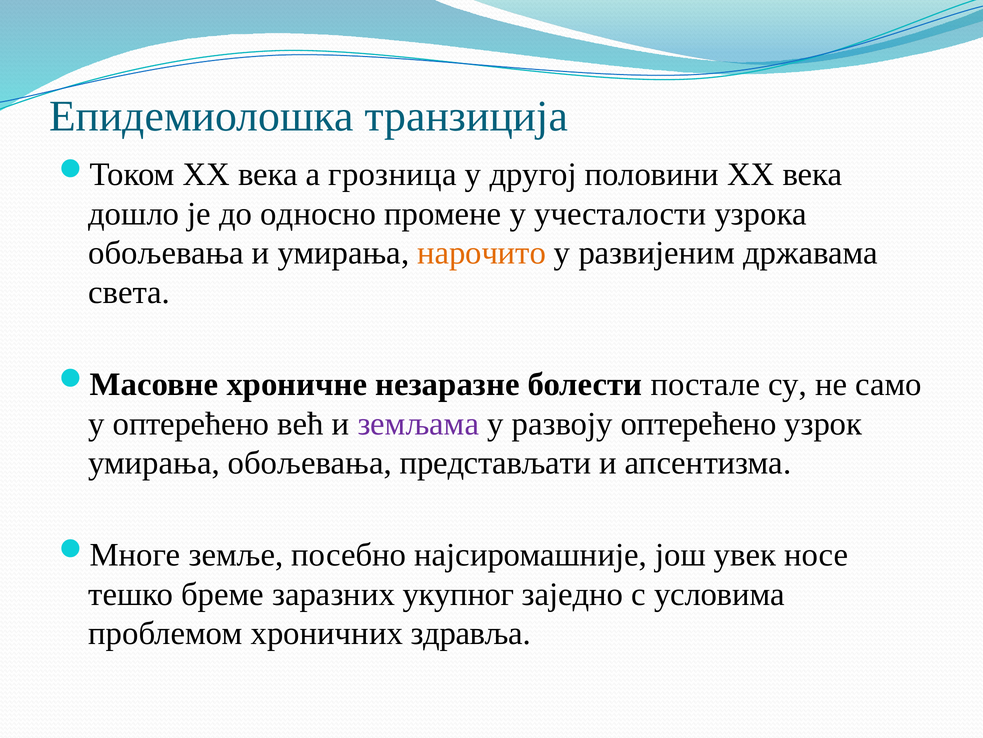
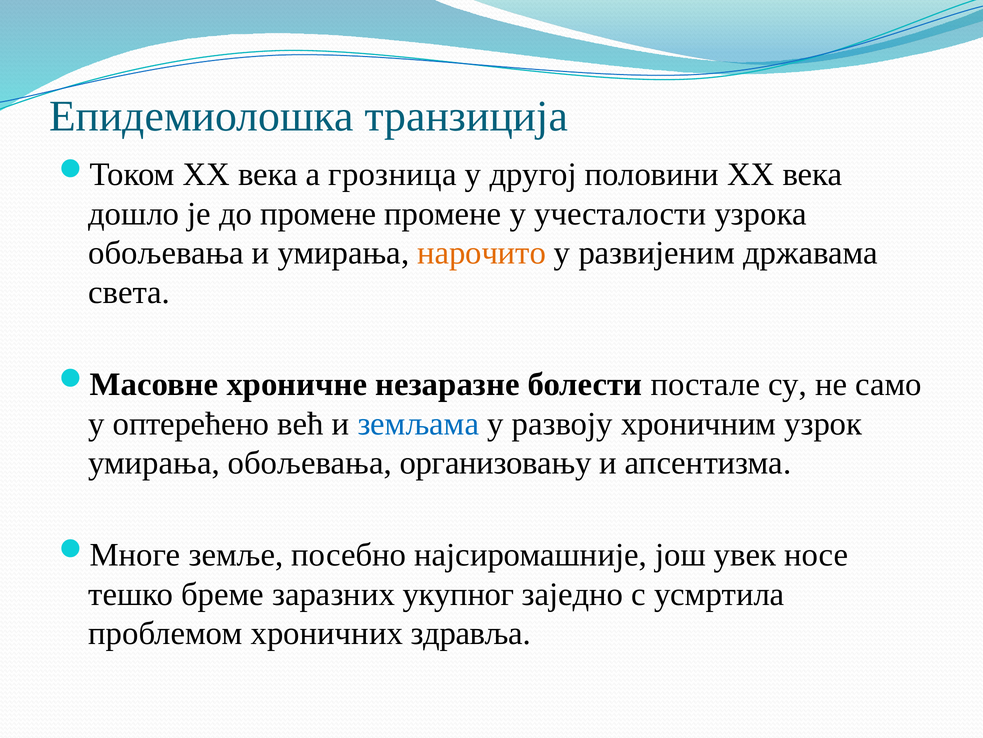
до односно: односно -> промене
земљама colour: purple -> blue
развоју оптерећено: оптерећено -> хроничним
представљати: представљати -> организовању
условима: условима -> усмртила
